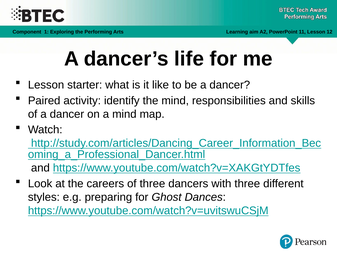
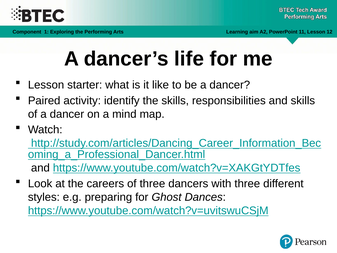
the mind: mind -> skills
